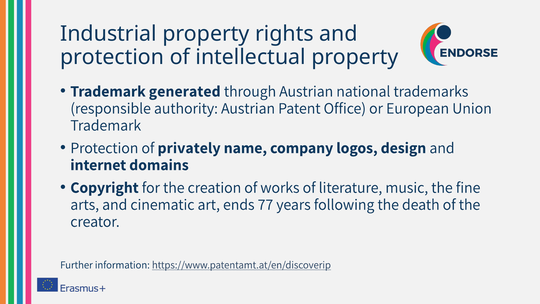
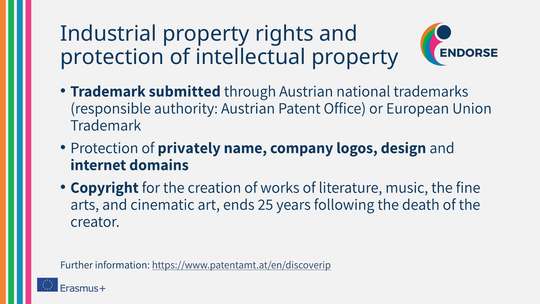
generated: generated -> submitted
77: 77 -> 25
